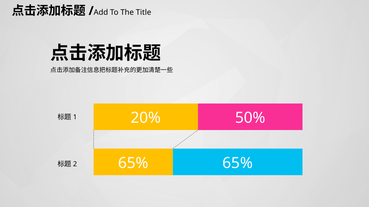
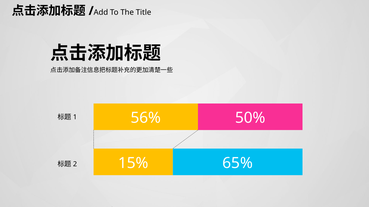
20%: 20% -> 56%
65% at (133, 163): 65% -> 15%
